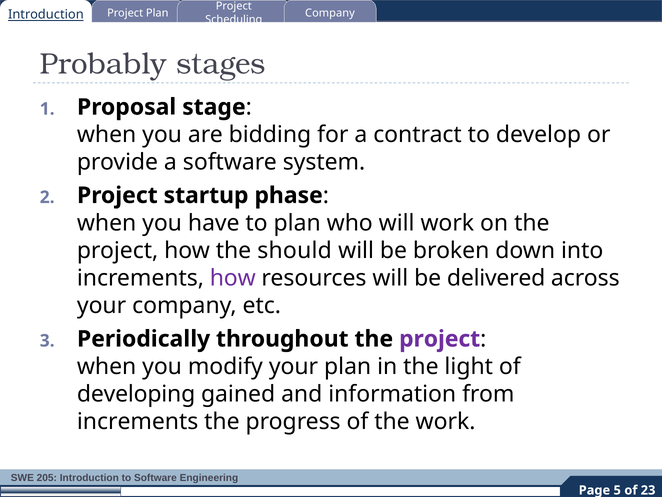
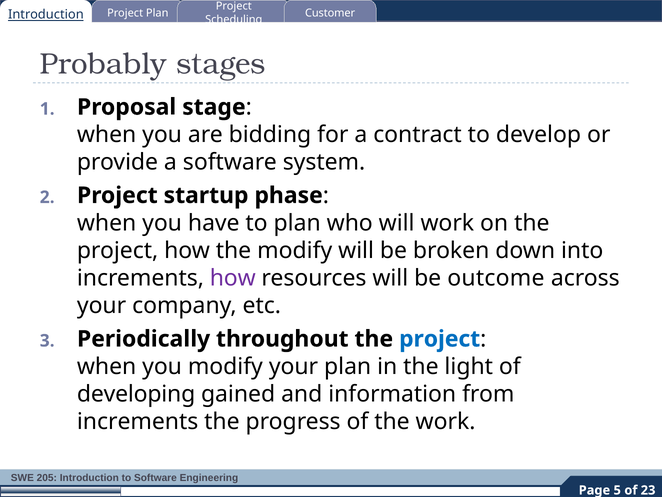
Company at (330, 13): Company -> Customer
the should: should -> modify
delivered: delivered -> outcome
project at (440, 339) colour: purple -> blue
